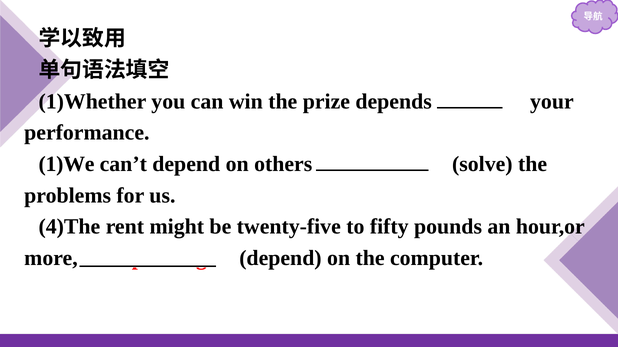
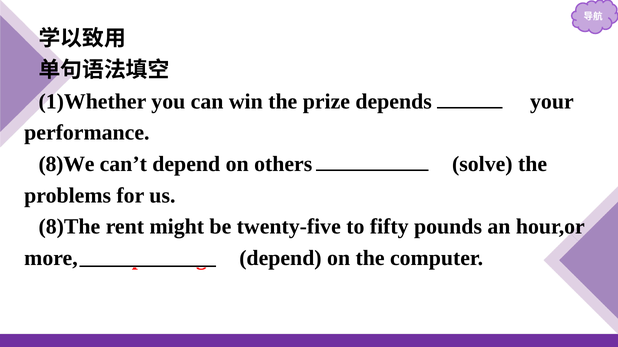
1)We: 1)We -> 8)We
4)The: 4)The -> 8)The
